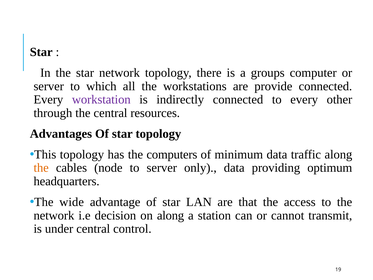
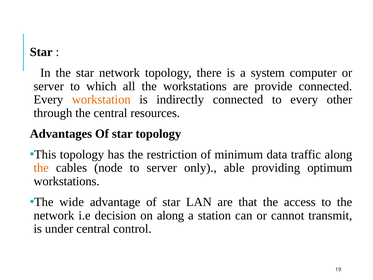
groups: groups -> system
workstation colour: purple -> orange
computers: computers -> restriction
only data: data -> able
headquarters at (67, 181): headquarters -> workstations
